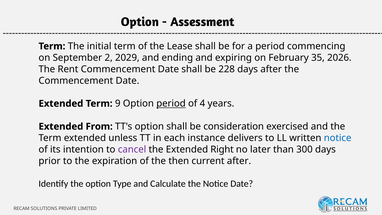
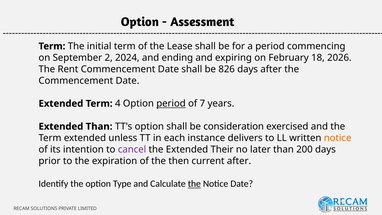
2029: 2029 -> 2024
35: 35 -> 18
228: 228 -> 826
9: 9 -> 4
4: 4 -> 7
Extended From: From -> Than
notice at (338, 138) colour: blue -> orange
Right: Right -> Their
300: 300 -> 200
the at (194, 184) underline: none -> present
